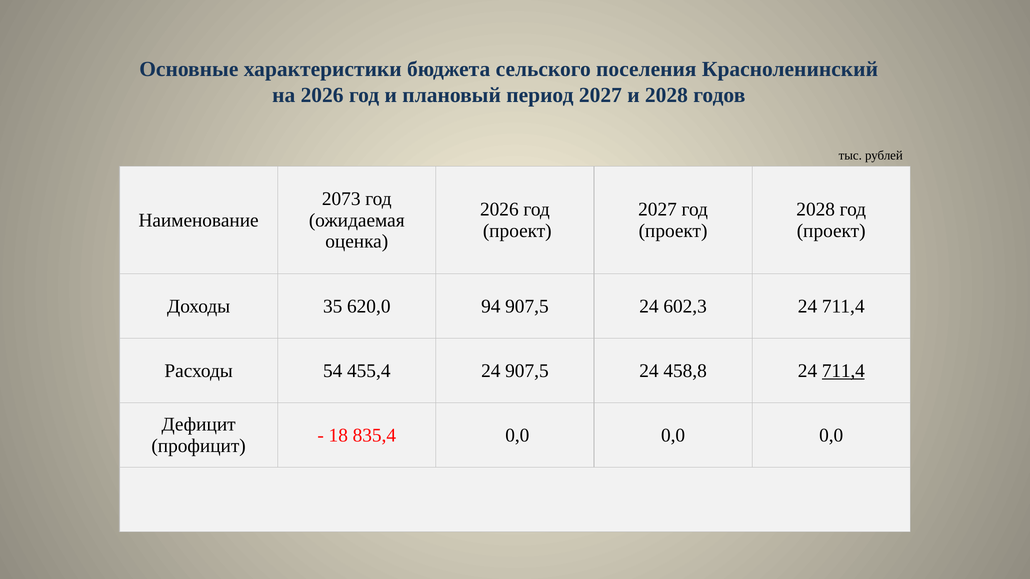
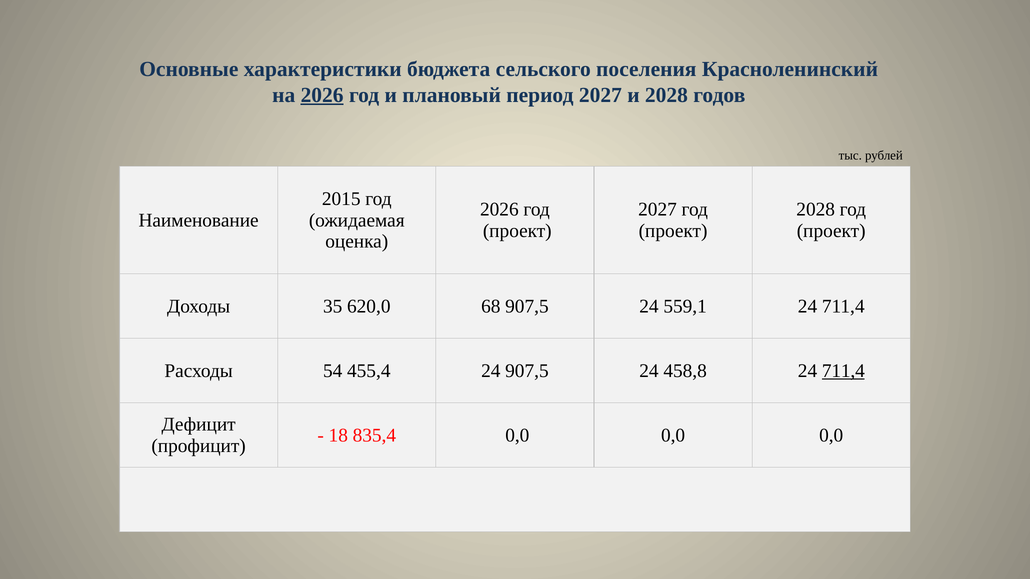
2026 at (322, 95) underline: none -> present
2073: 2073 -> 2015
94: 94 -> 68
602,3: 602,3 -> 559,1
